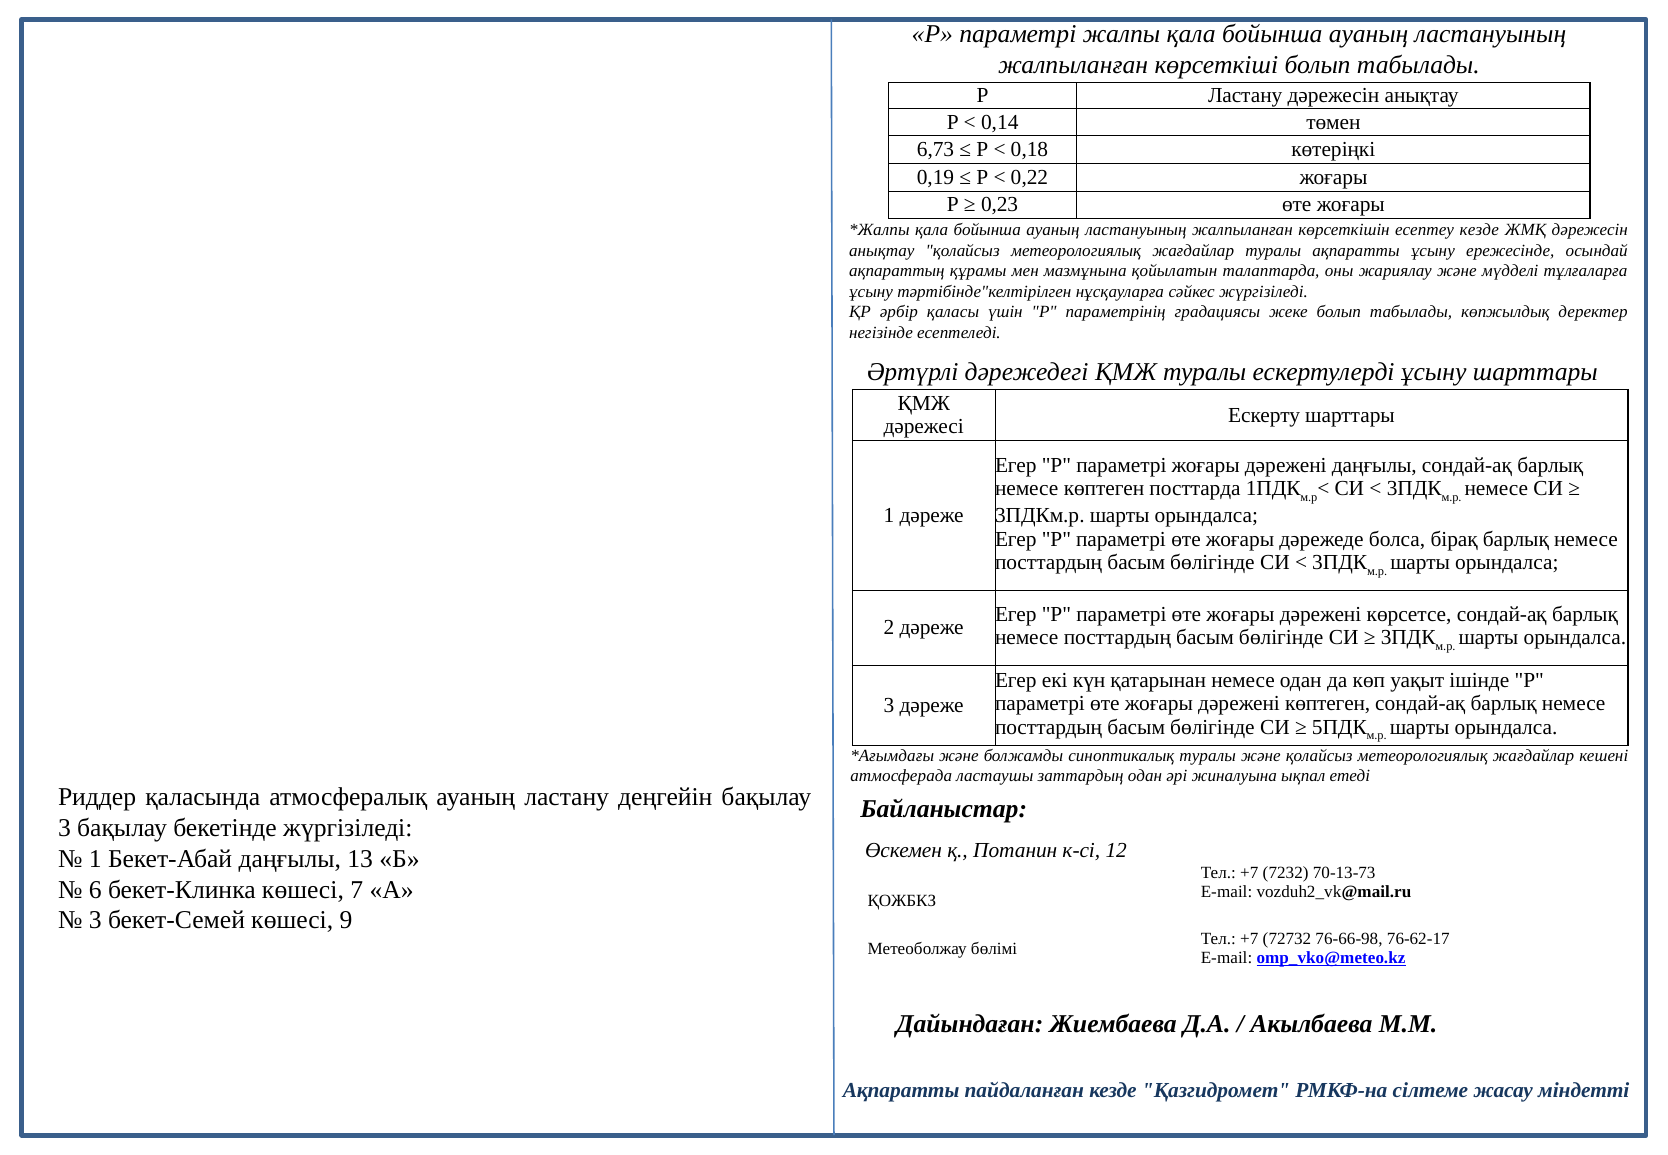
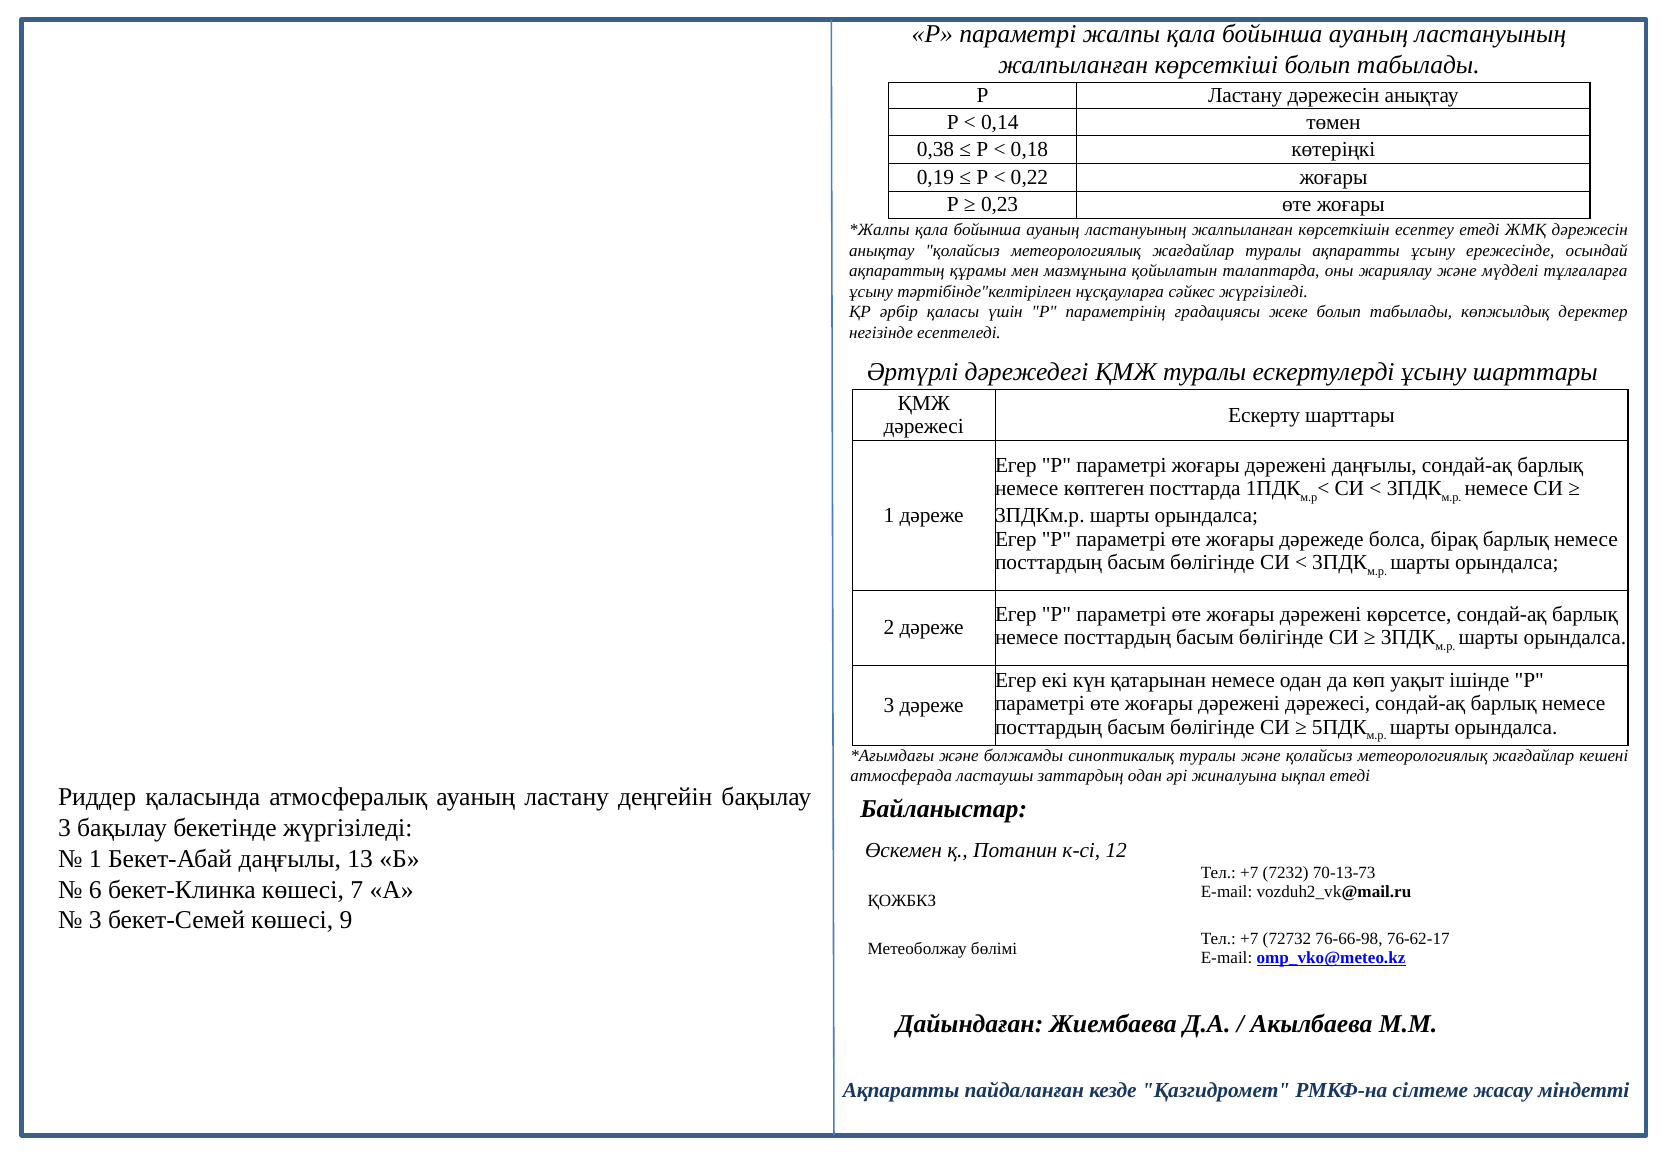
6,73: 6,73 -> 0,38
есептеу кезде: кезде -> етеді
дәрежені көптеген: көптеген -> дәрежесі
